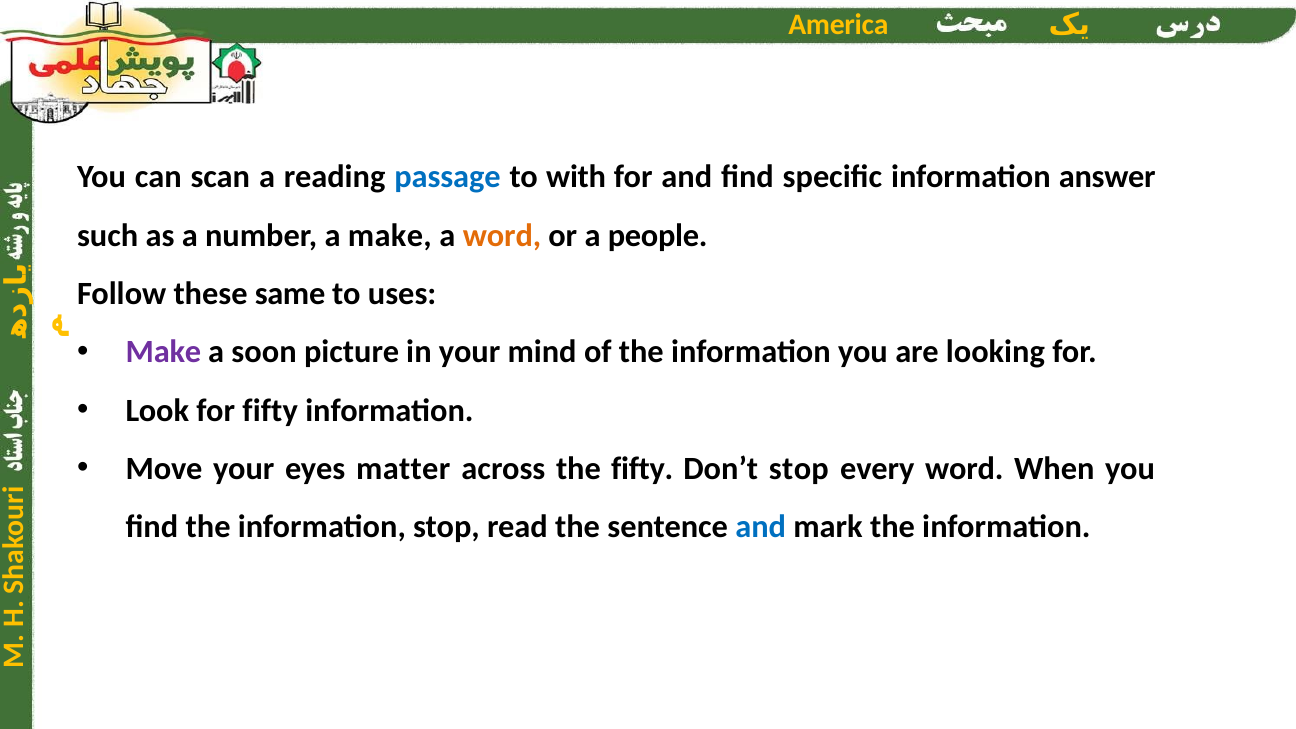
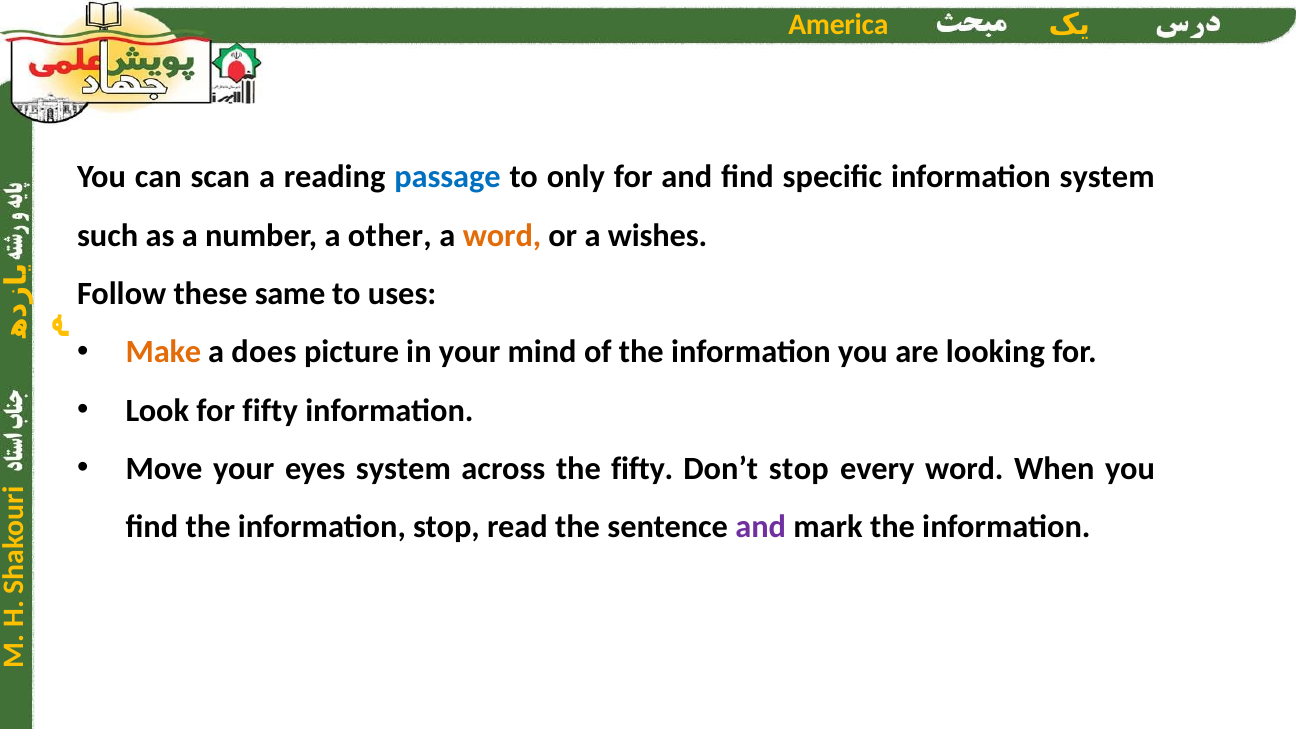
with: with -> only
information answer: answer -> system
a make: make -> other
people: people -> wishes
Make at (163, 352) colour: purple -> orange
soon: soon -> does
eyes matter: matter -> system
and at (761, 527) colour: blue -> purple
